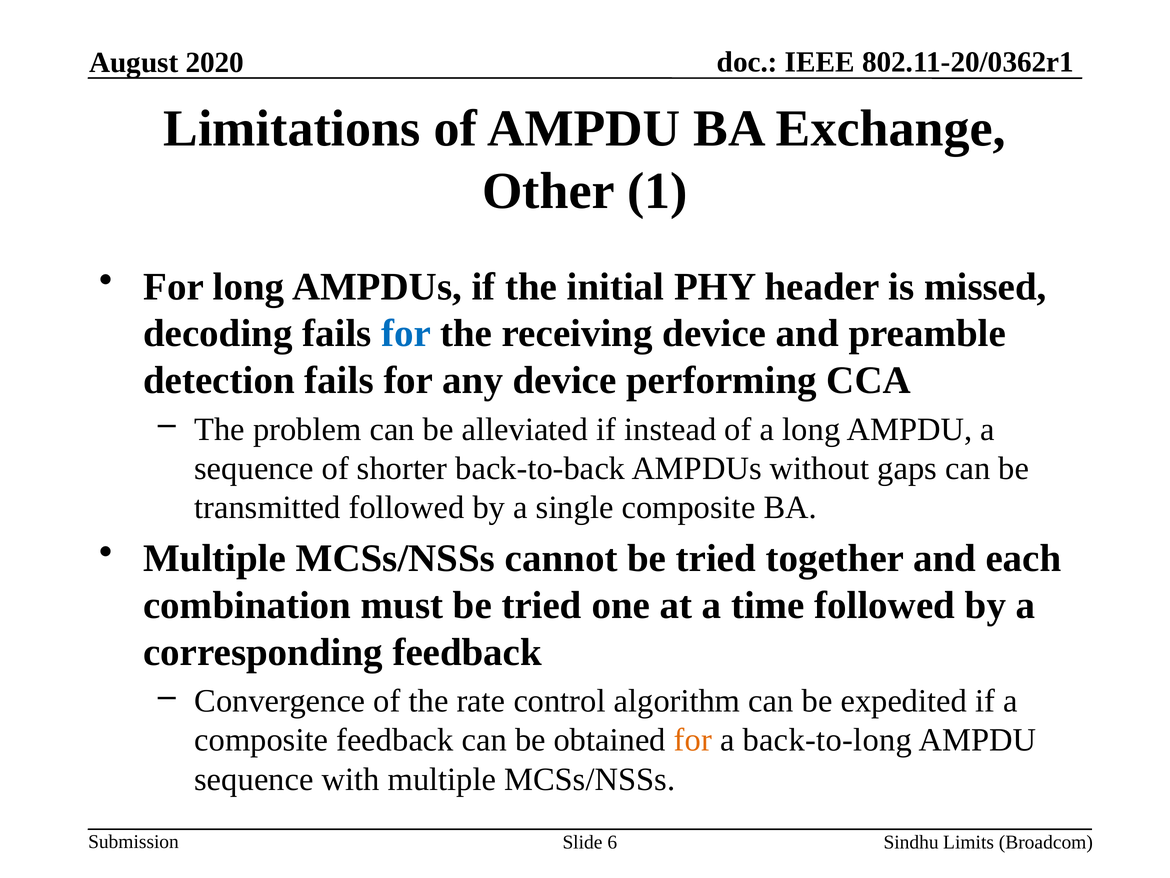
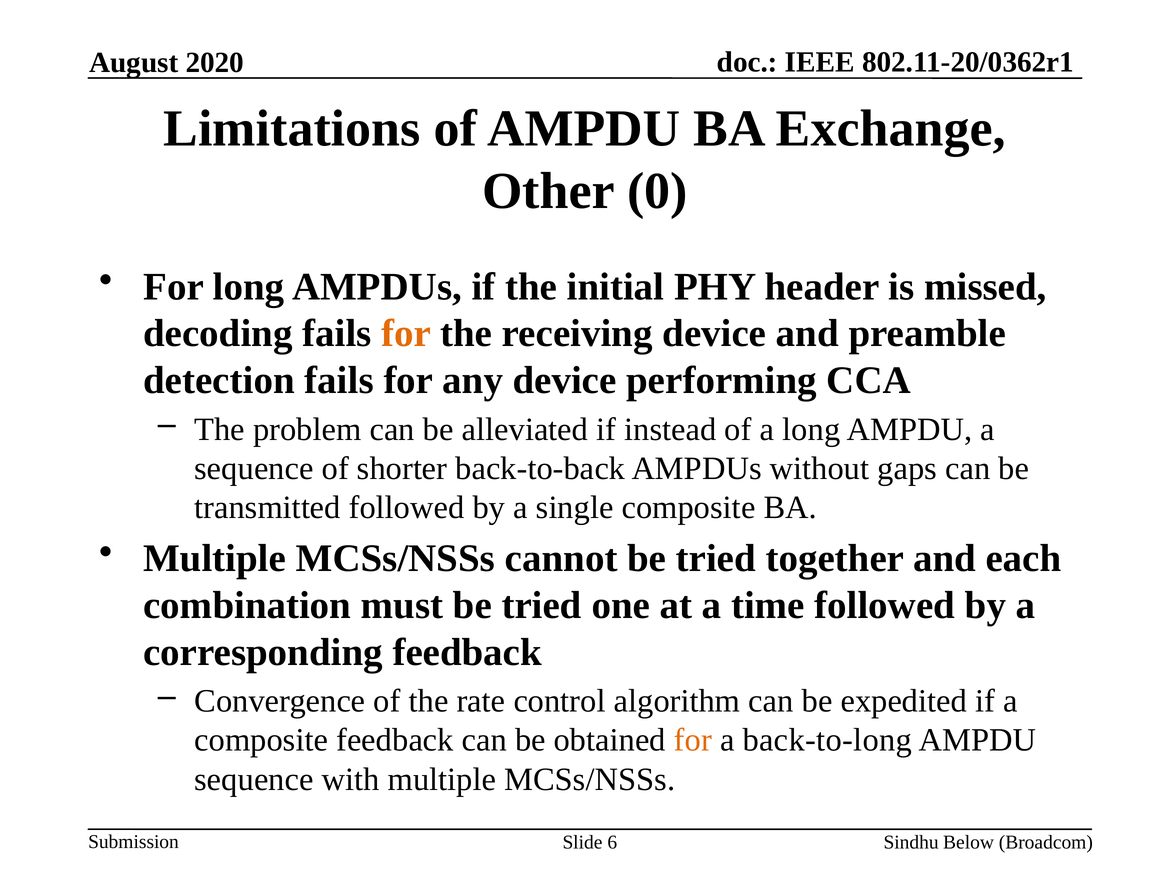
1: 1 -> 0
for at (406, 333) colour: blue -> orange
Limits: Limits -> Below
